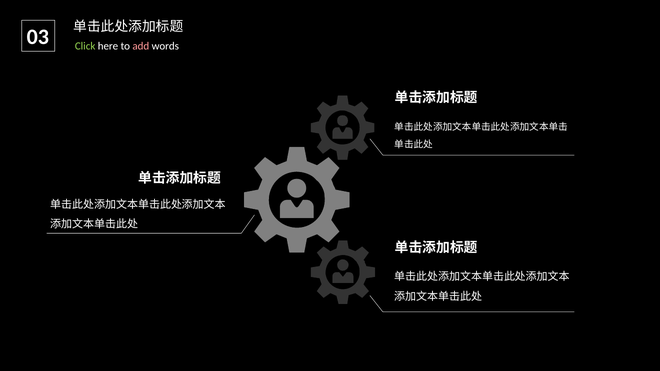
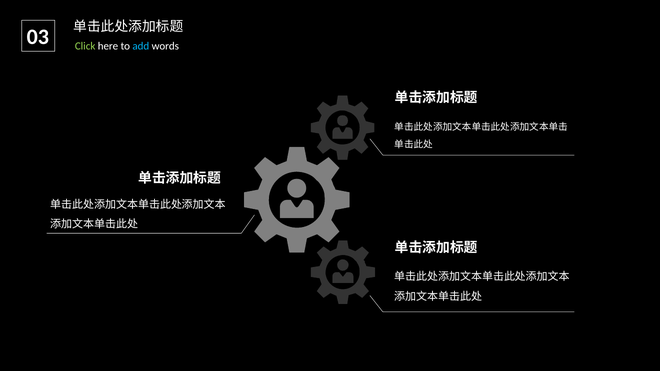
add colour: pink -> light blue
